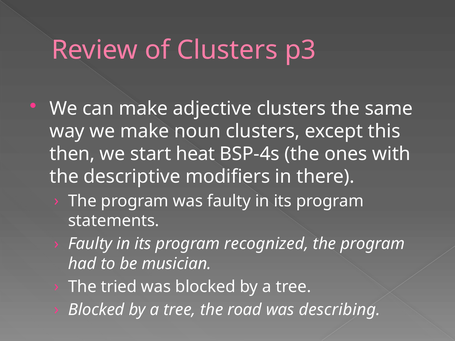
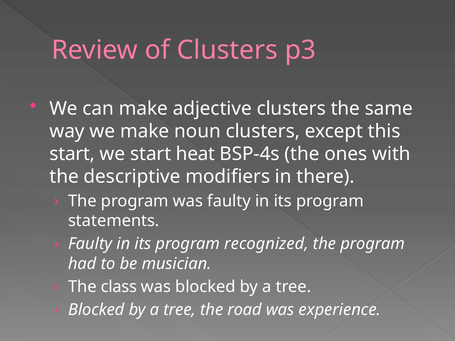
then at (72, 154): then -> start
tried: tried -> class
describing: describing -> experience
